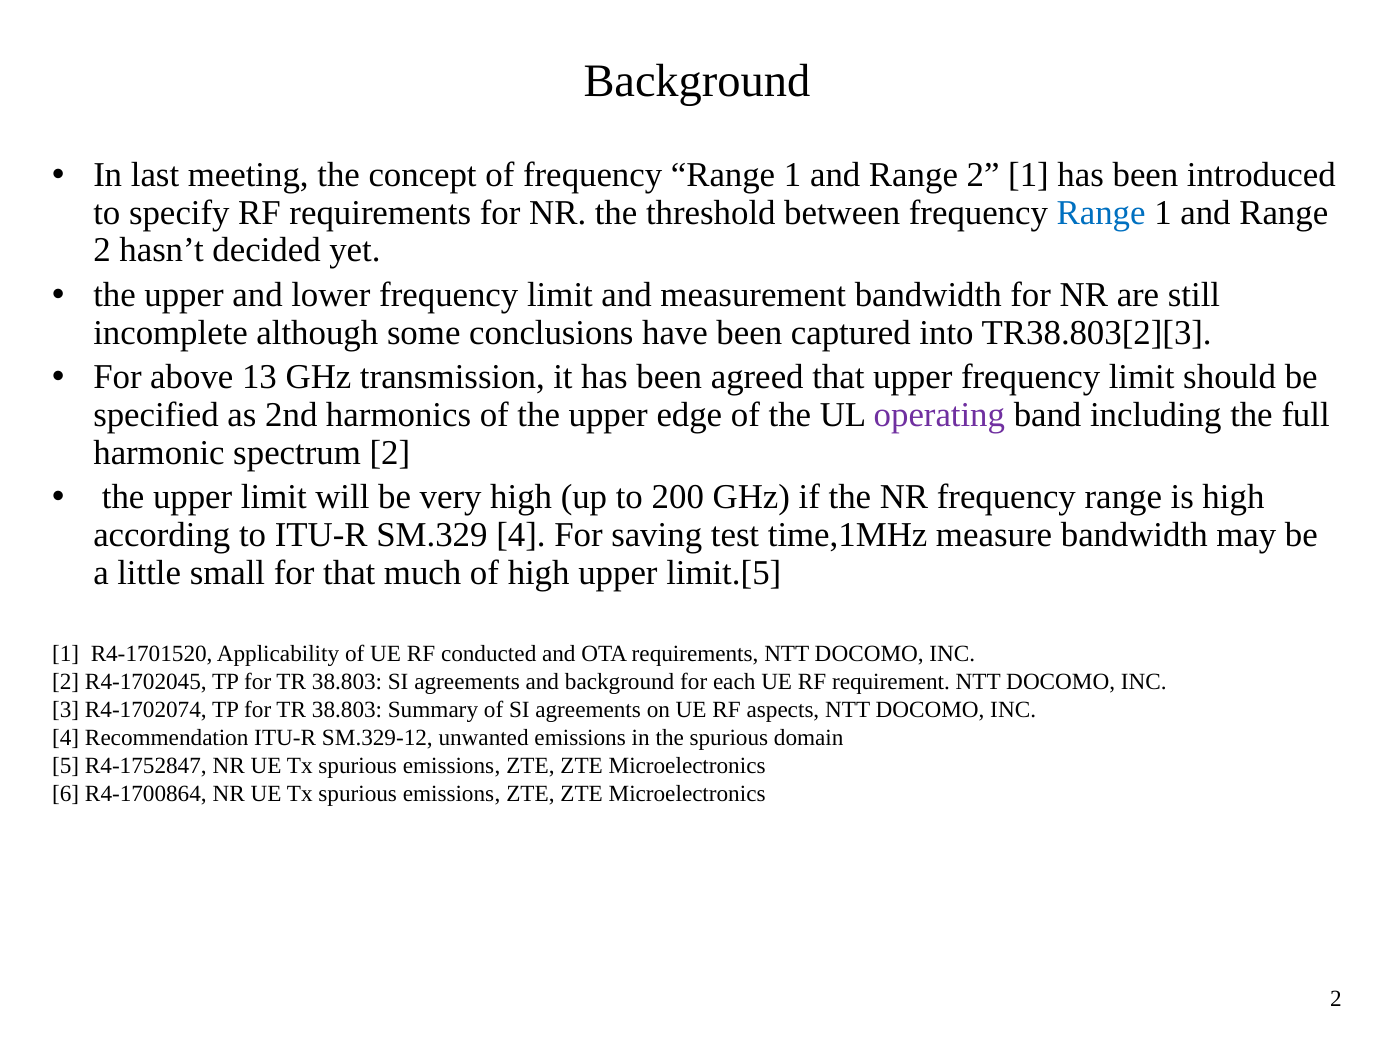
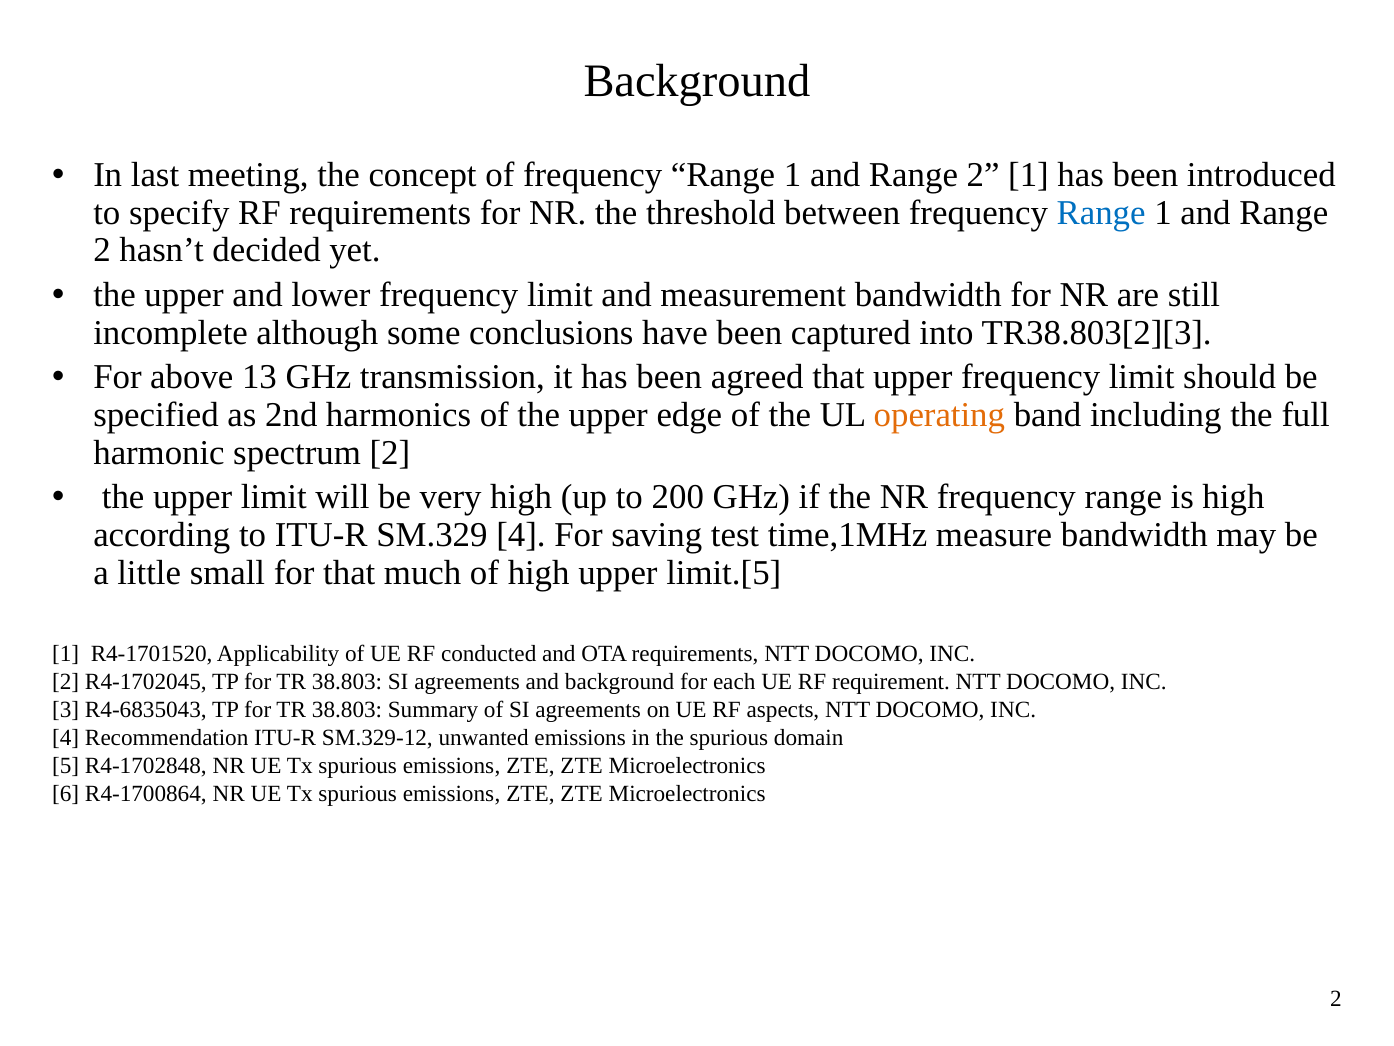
operating colour: purple -> orange
R4-1702074: R4-1702074 -> R4-6835043
R4-1752847: R4-1752847 -> R4-1702848
